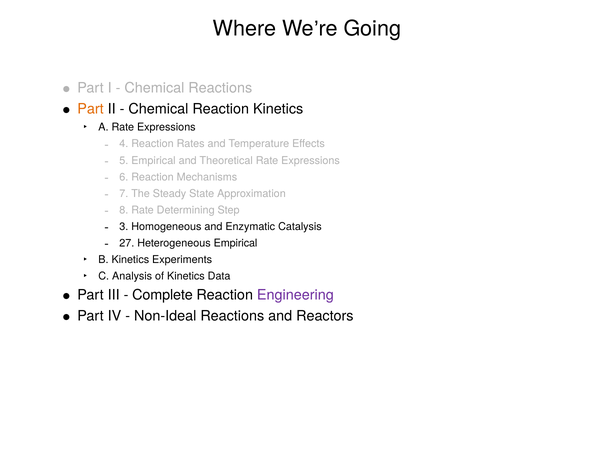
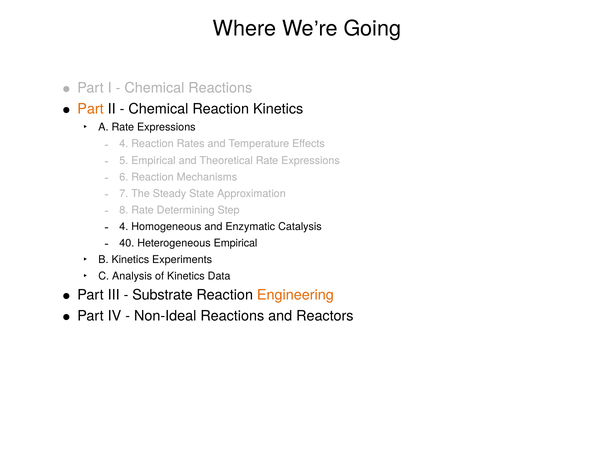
3 at (124, 227): 3 -> 4
27: 27 -> 40
Complete: Complete -> Substrate
Engineering colour: purple -> orange
